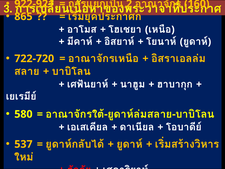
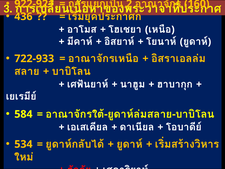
865: 865 -> 436
722-720: 722-720 -> 722-933
580: 580 -> 584
537: 537 -> 534
